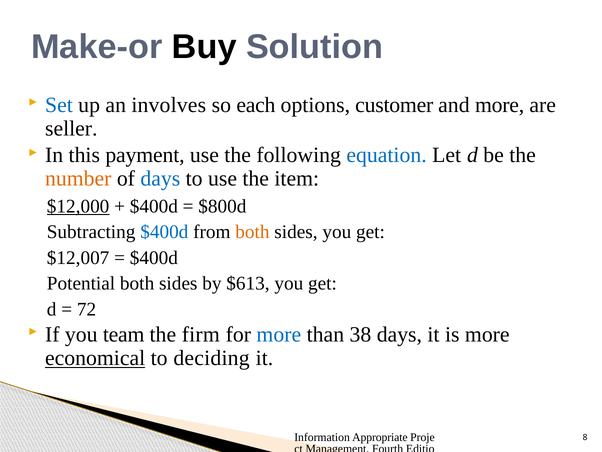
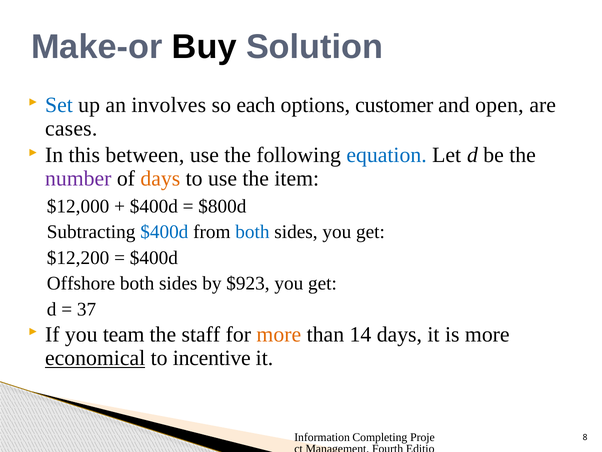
and more: more -> open
seller: seller -> cases
payment: payment -> between
number colour: orange -> purple
days at (160, 179) colour: blue -> orange
$12,000 underline: present -> none
both at (252, 232) colour: orange -> blue
$12,007: $12,007 -> $12,200
Potential: Potential -> Offshore
$613: $613 -> $923
72: 72 -> 37
firm: firm -> staff
more at (279, 334) colour: blue -> orange
38: 38 -> 14
deciding: deciding -> incentive
Appropriate: Appropriate -> Completing
